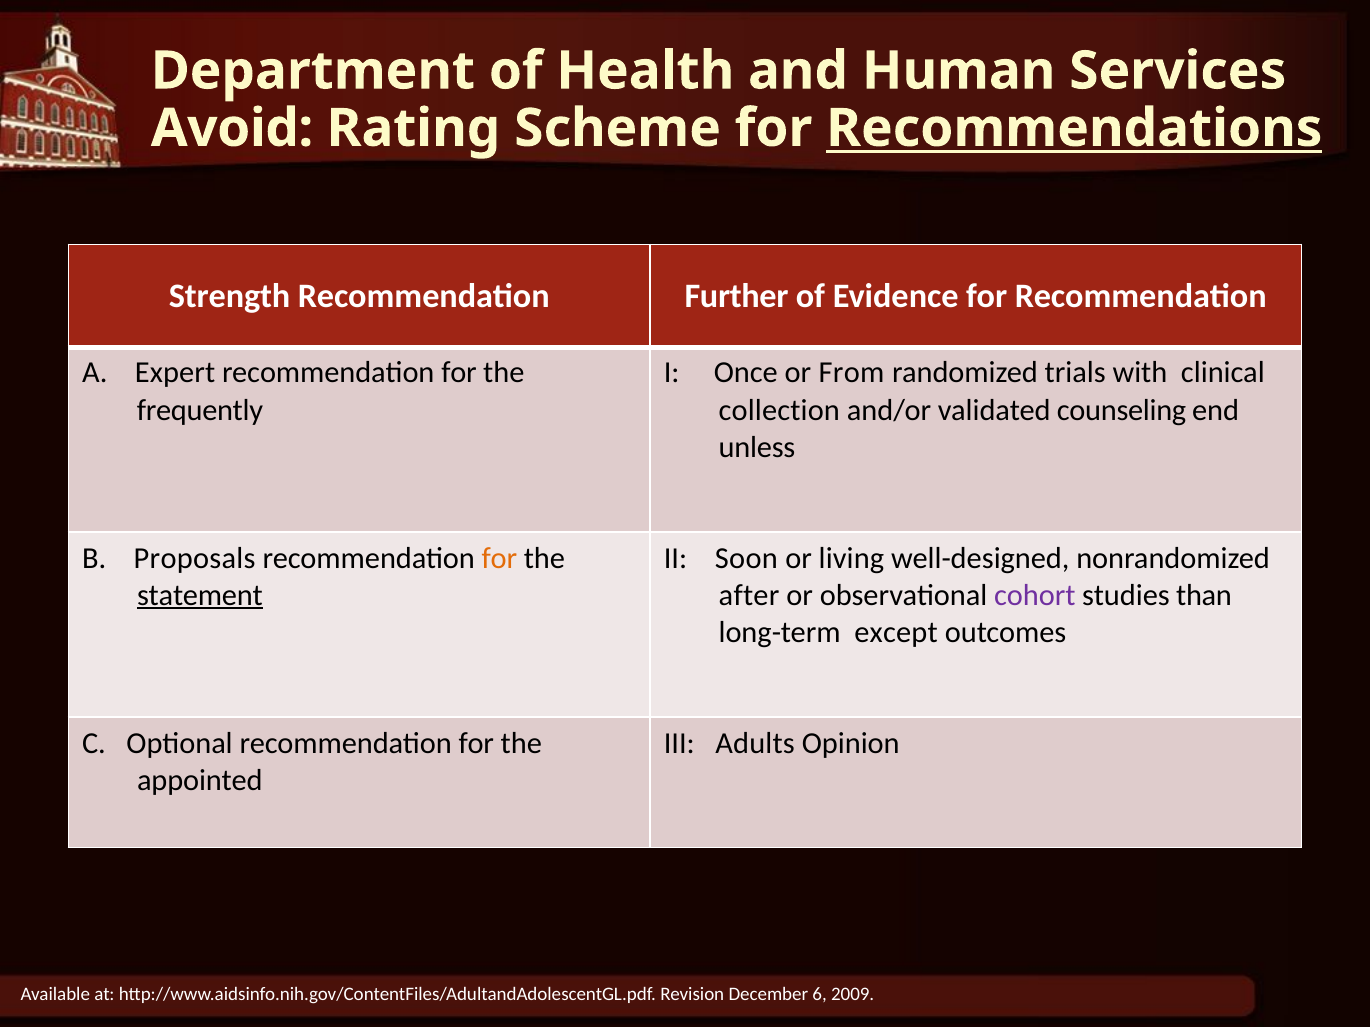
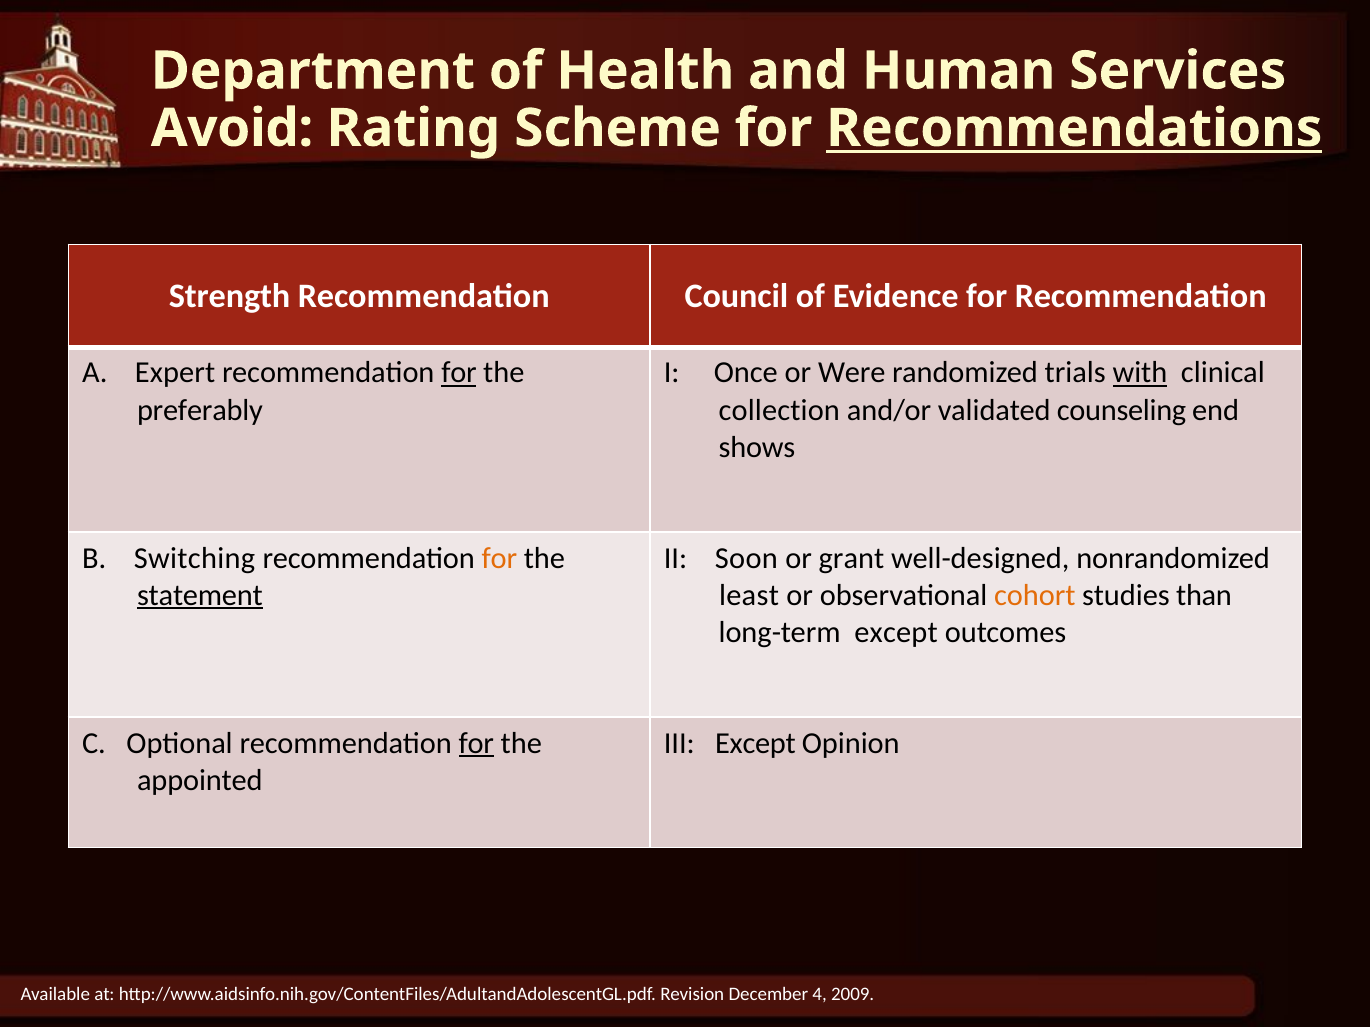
Further: Further -> Council
for at (459, 373) underline: none -> present
From: From -> Were
with underline: none -> present
frequently: frequently -> preferably
unless: unless -> shows
Proposals: Proposals -> Switching
living: living -> grant
after: after -> least
cohort colour: purple -> orange
for at (476, 743) underline: none -> present
III Adults: Adults -> Except
6: 6 -> 4
